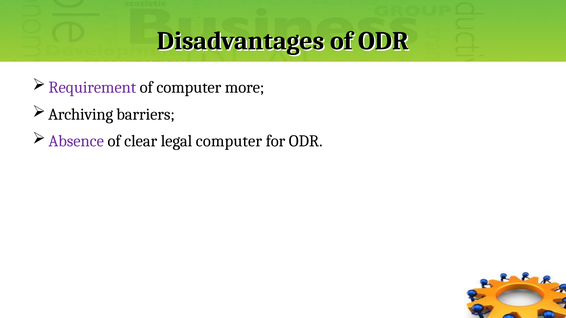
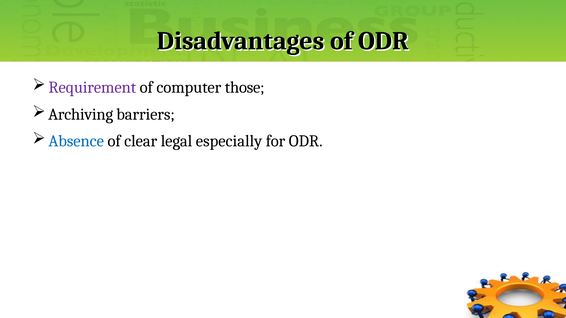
more: more -> those
Absence colour: purple -> blue
legal computer: computer -> especially
